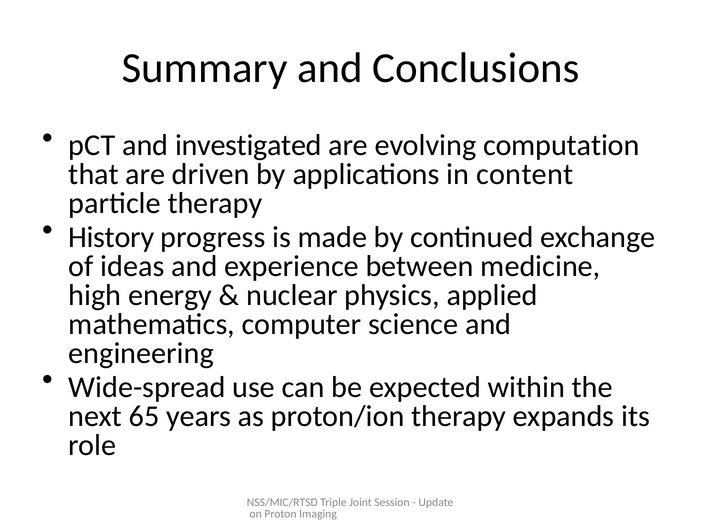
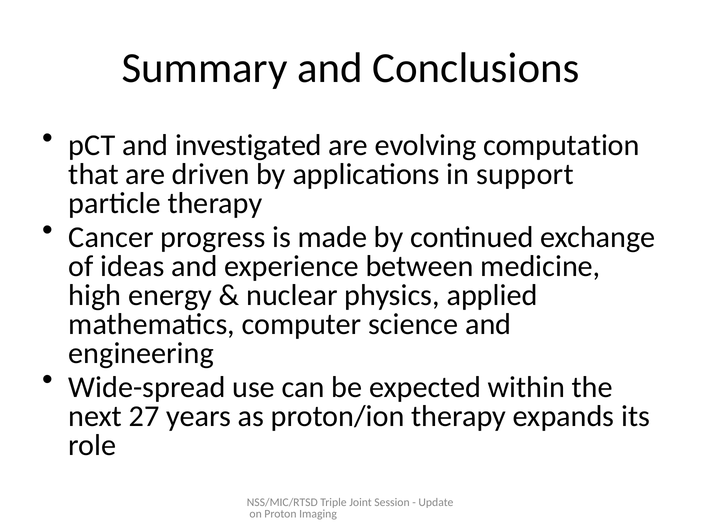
content: content -> support
History: History -> Cancer
65: 65 -> 27
